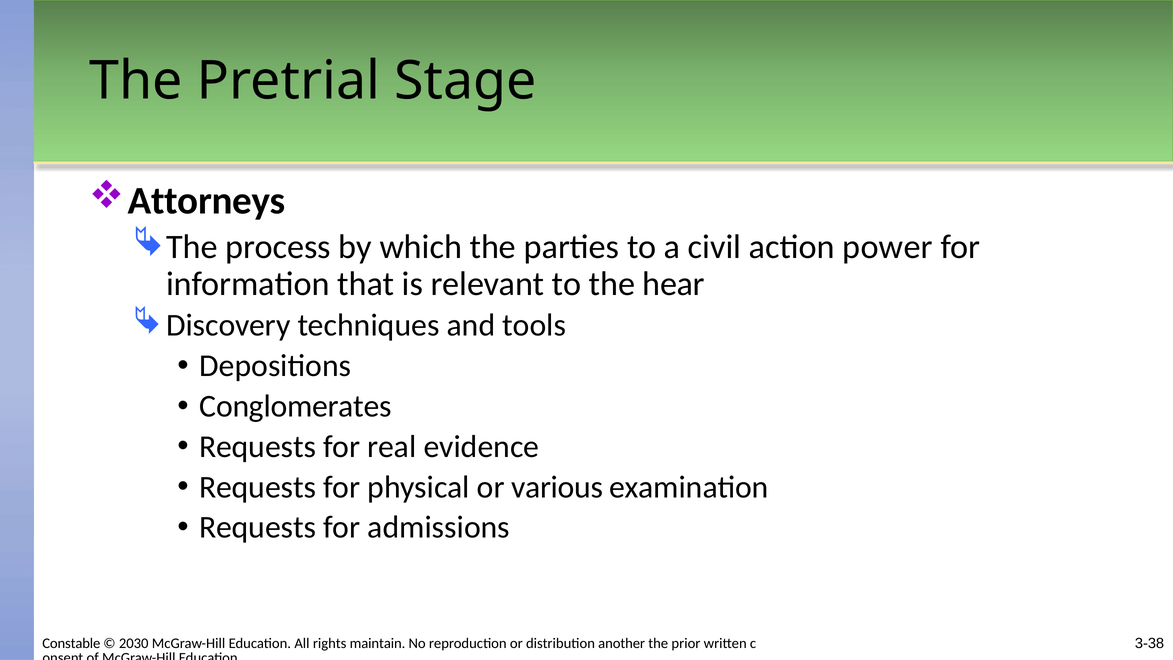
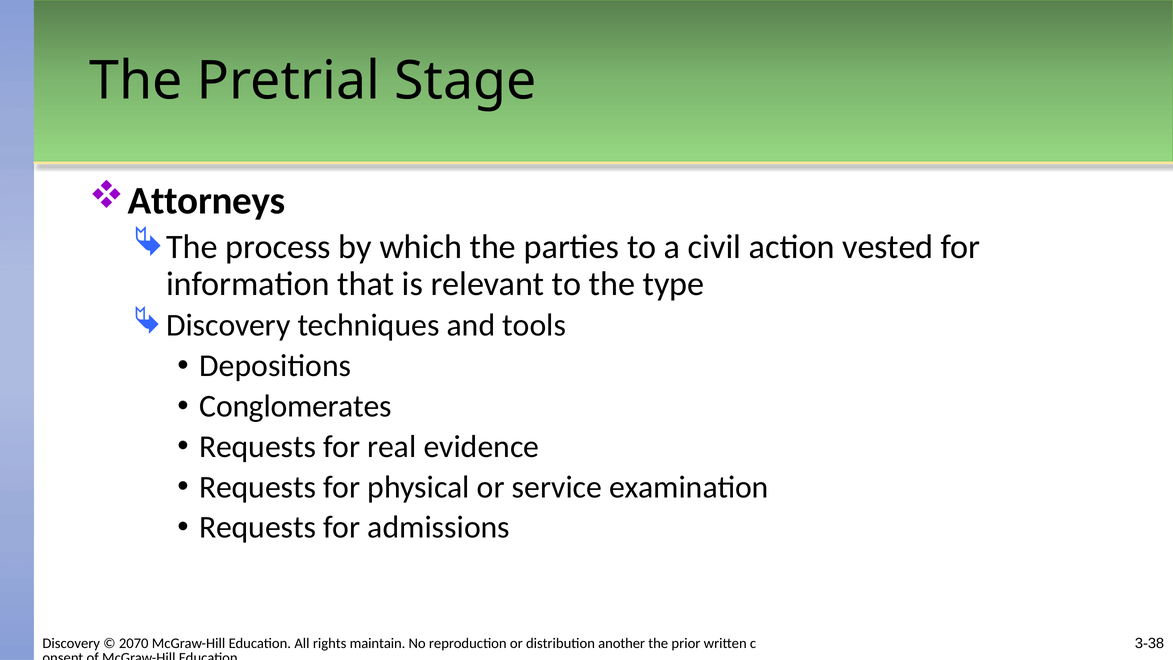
power: power -> vested
hear: hear -> type
various: various -> service
Constable at (71, 643): Constable -> Discovery
2030: 2030 -> 2070
